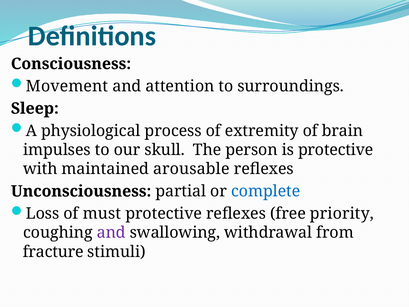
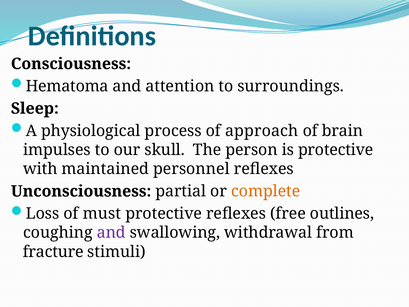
Movement: Movement -> Hematoma
extremity: extremity -> approach
arousable: arousable -> personnel
complete colour: blue -> orange
priority: priority -> outlines
